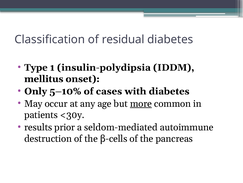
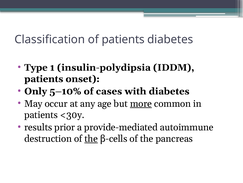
of residual: residual -> patients
mellitus at (44, 79): mellitus -> patients
seldom-mediated: seldom-mediated -> provide-mediated
the at (91, 138) underline: none -> present
